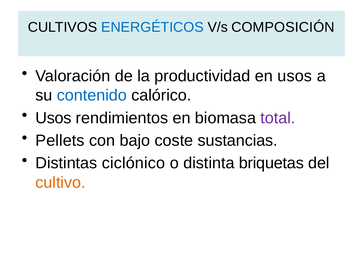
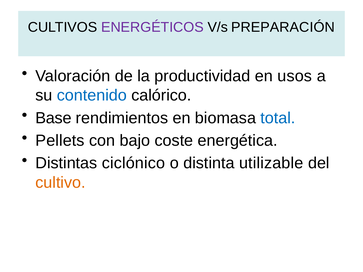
ENERGÉTICOS colour: blue -> purple
COMPOSICIÓN: COMPOSICIÓN -> PREPARACIÓN
Usos at (53, 118): Usos -> Base
total colour: purple -> blue
sustancias: sustancias -> energética
briquetas: briquetas -> utilizable
